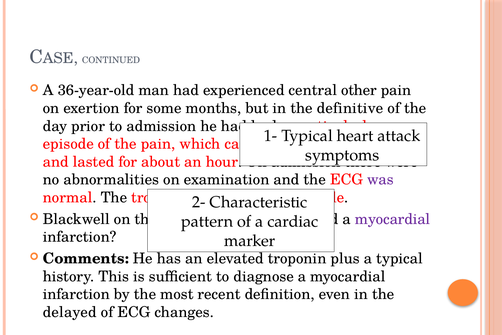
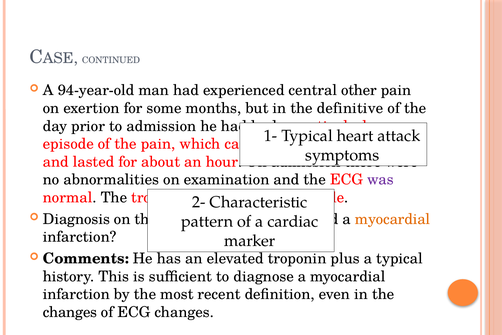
36-year-old: 36-year-old -> 94-year-old
Blackwell: Blackwell -> Diagnosis
myocardial at (393, 219) colour: purple -> orange
delayed at (70, 312): delayed -> changes
